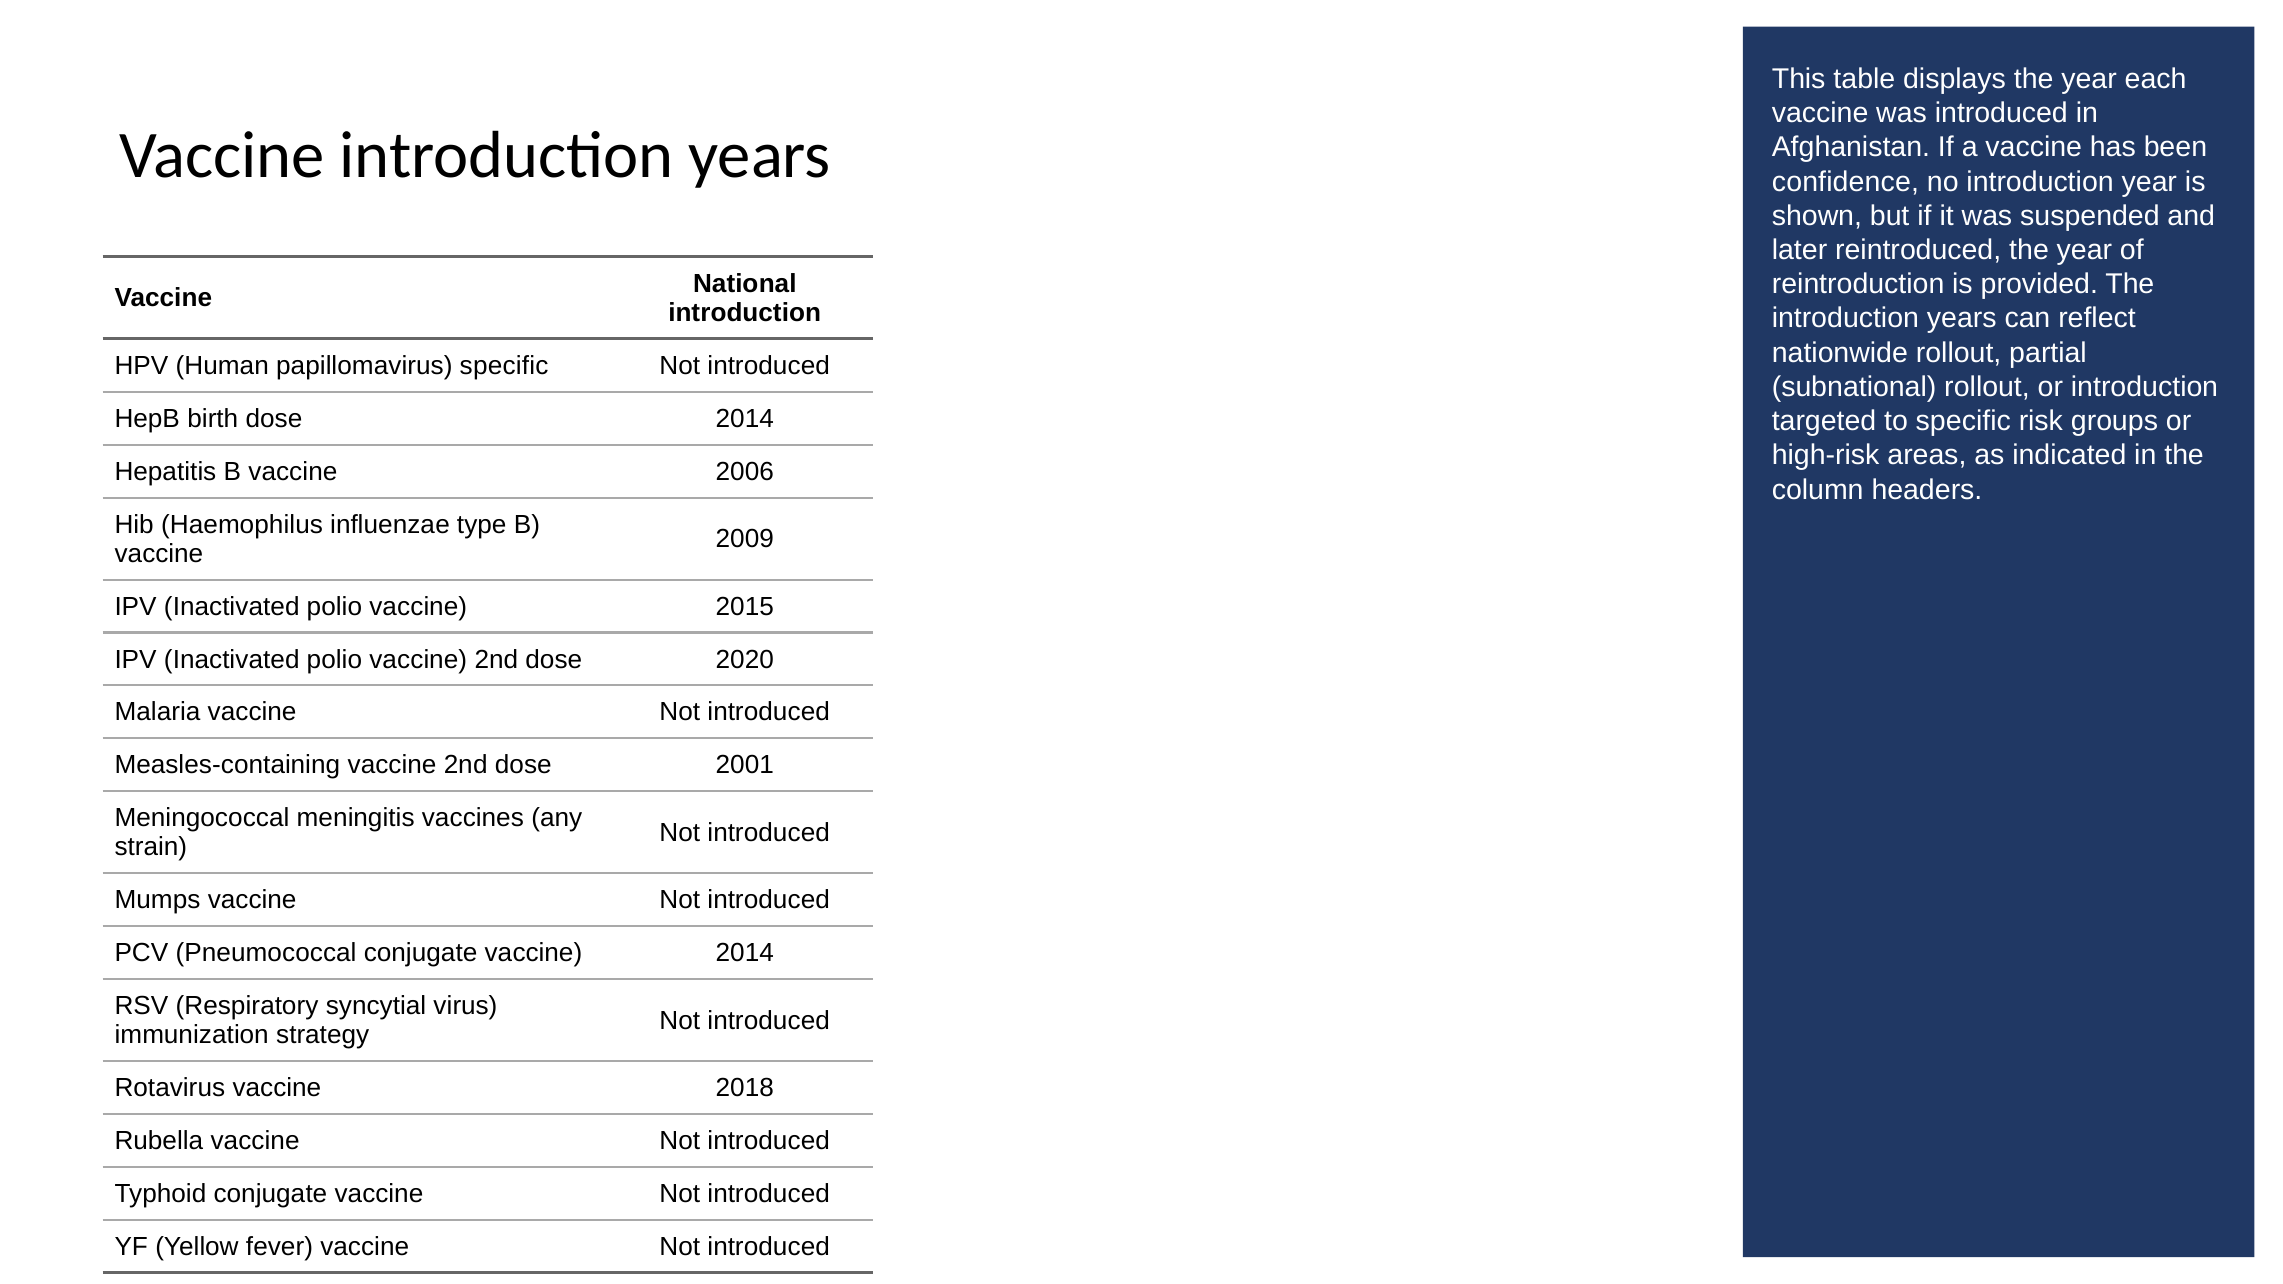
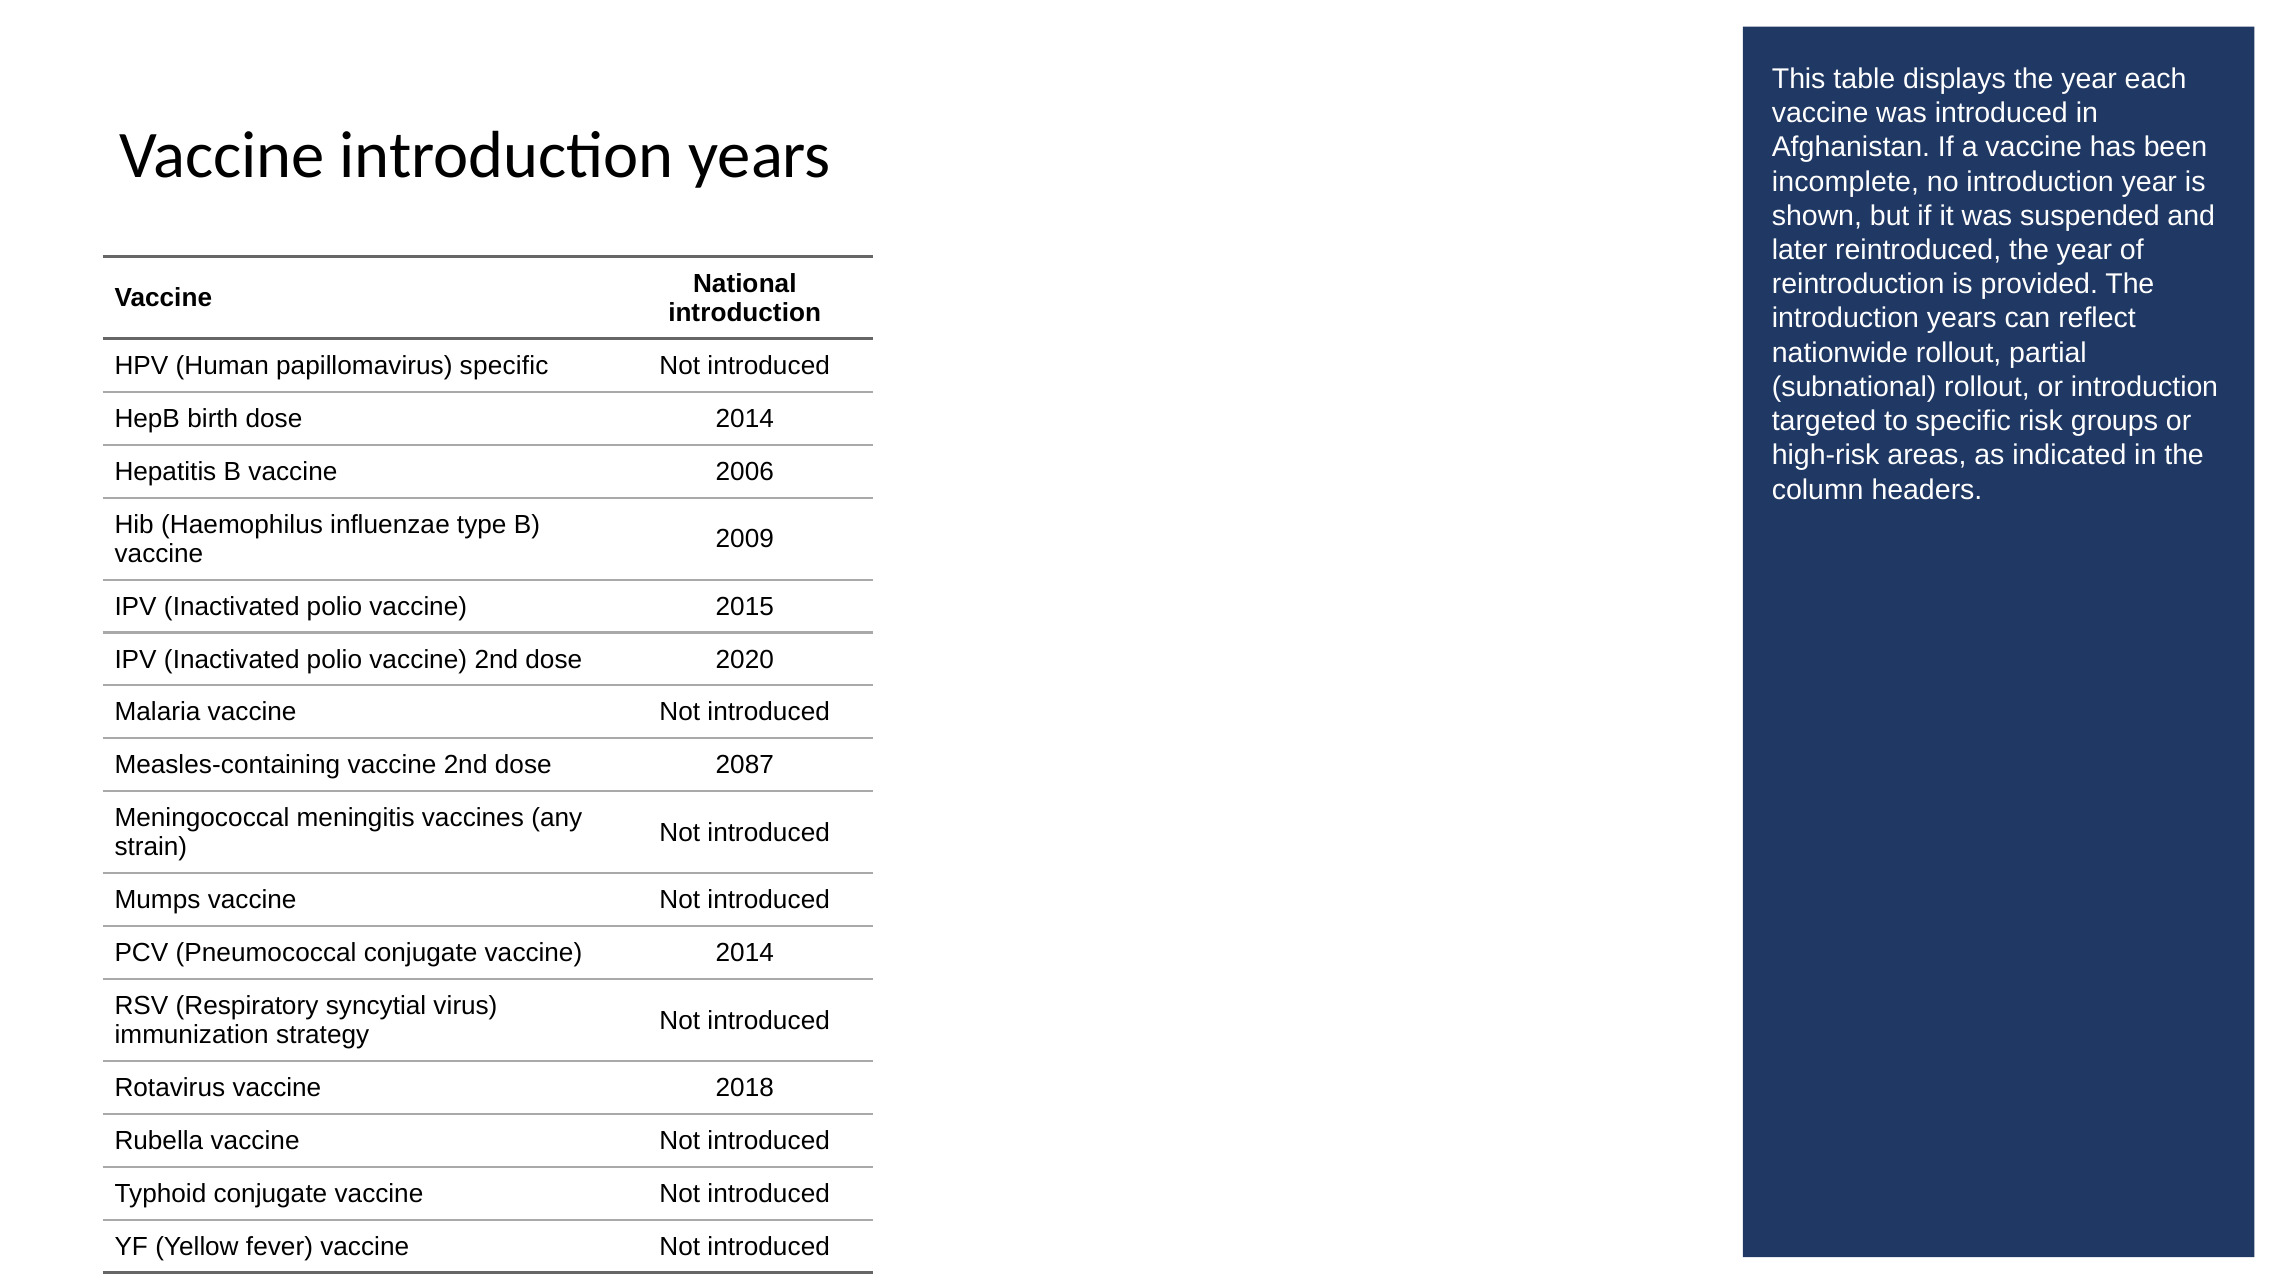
confidence: confidence -> incomplete
2001: 2001 -> 2087
